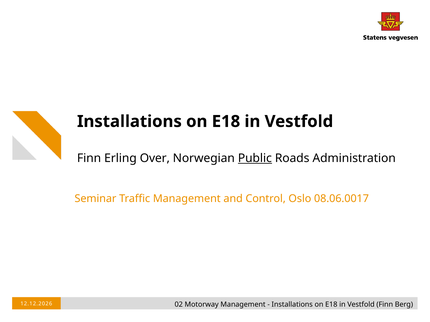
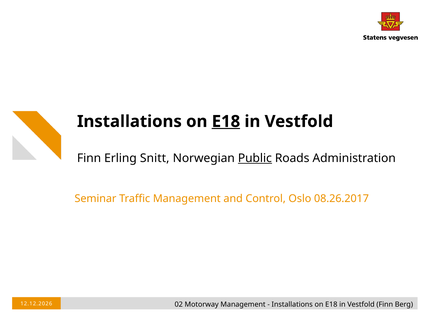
E18 at (226, 122) underline: none -> present
Over: Over -> Snitt
08.06.0017: 08.06.0017 -> 08.26.2017
